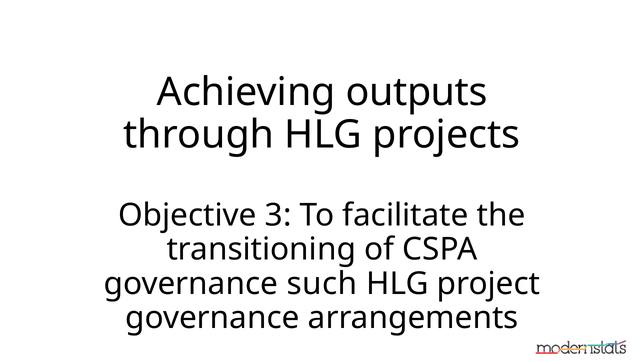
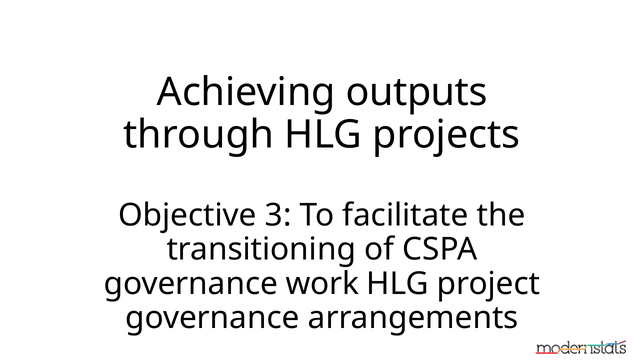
such: such -> work
